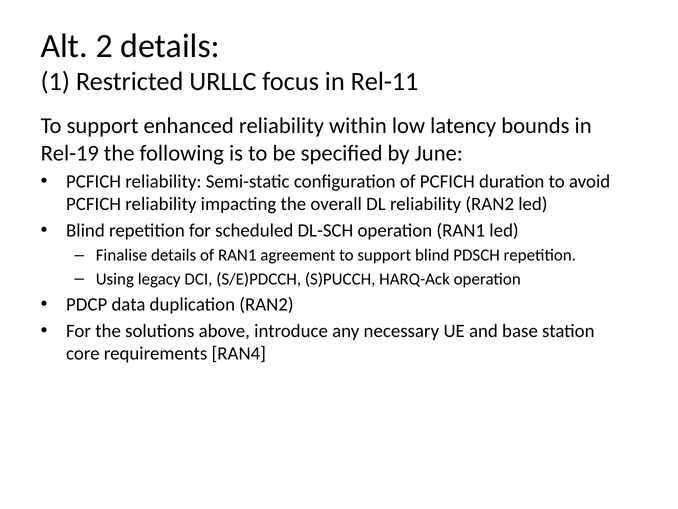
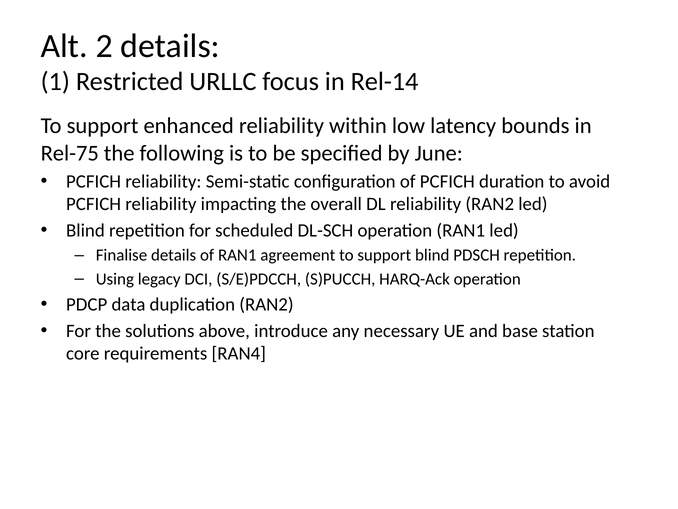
Rel-11: Rel-11 -> Rel-14
Rel-19: Rel-19 -> Rel-75
